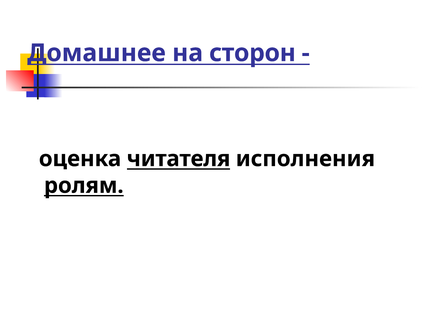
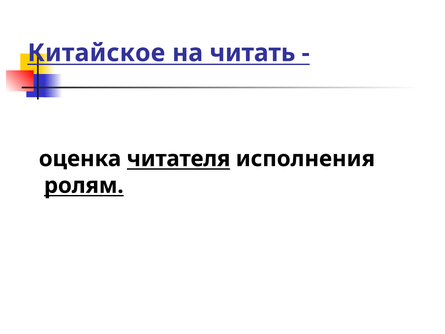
Домашнее: Домашнее -> Китайское
сторон: сторон -> читать
